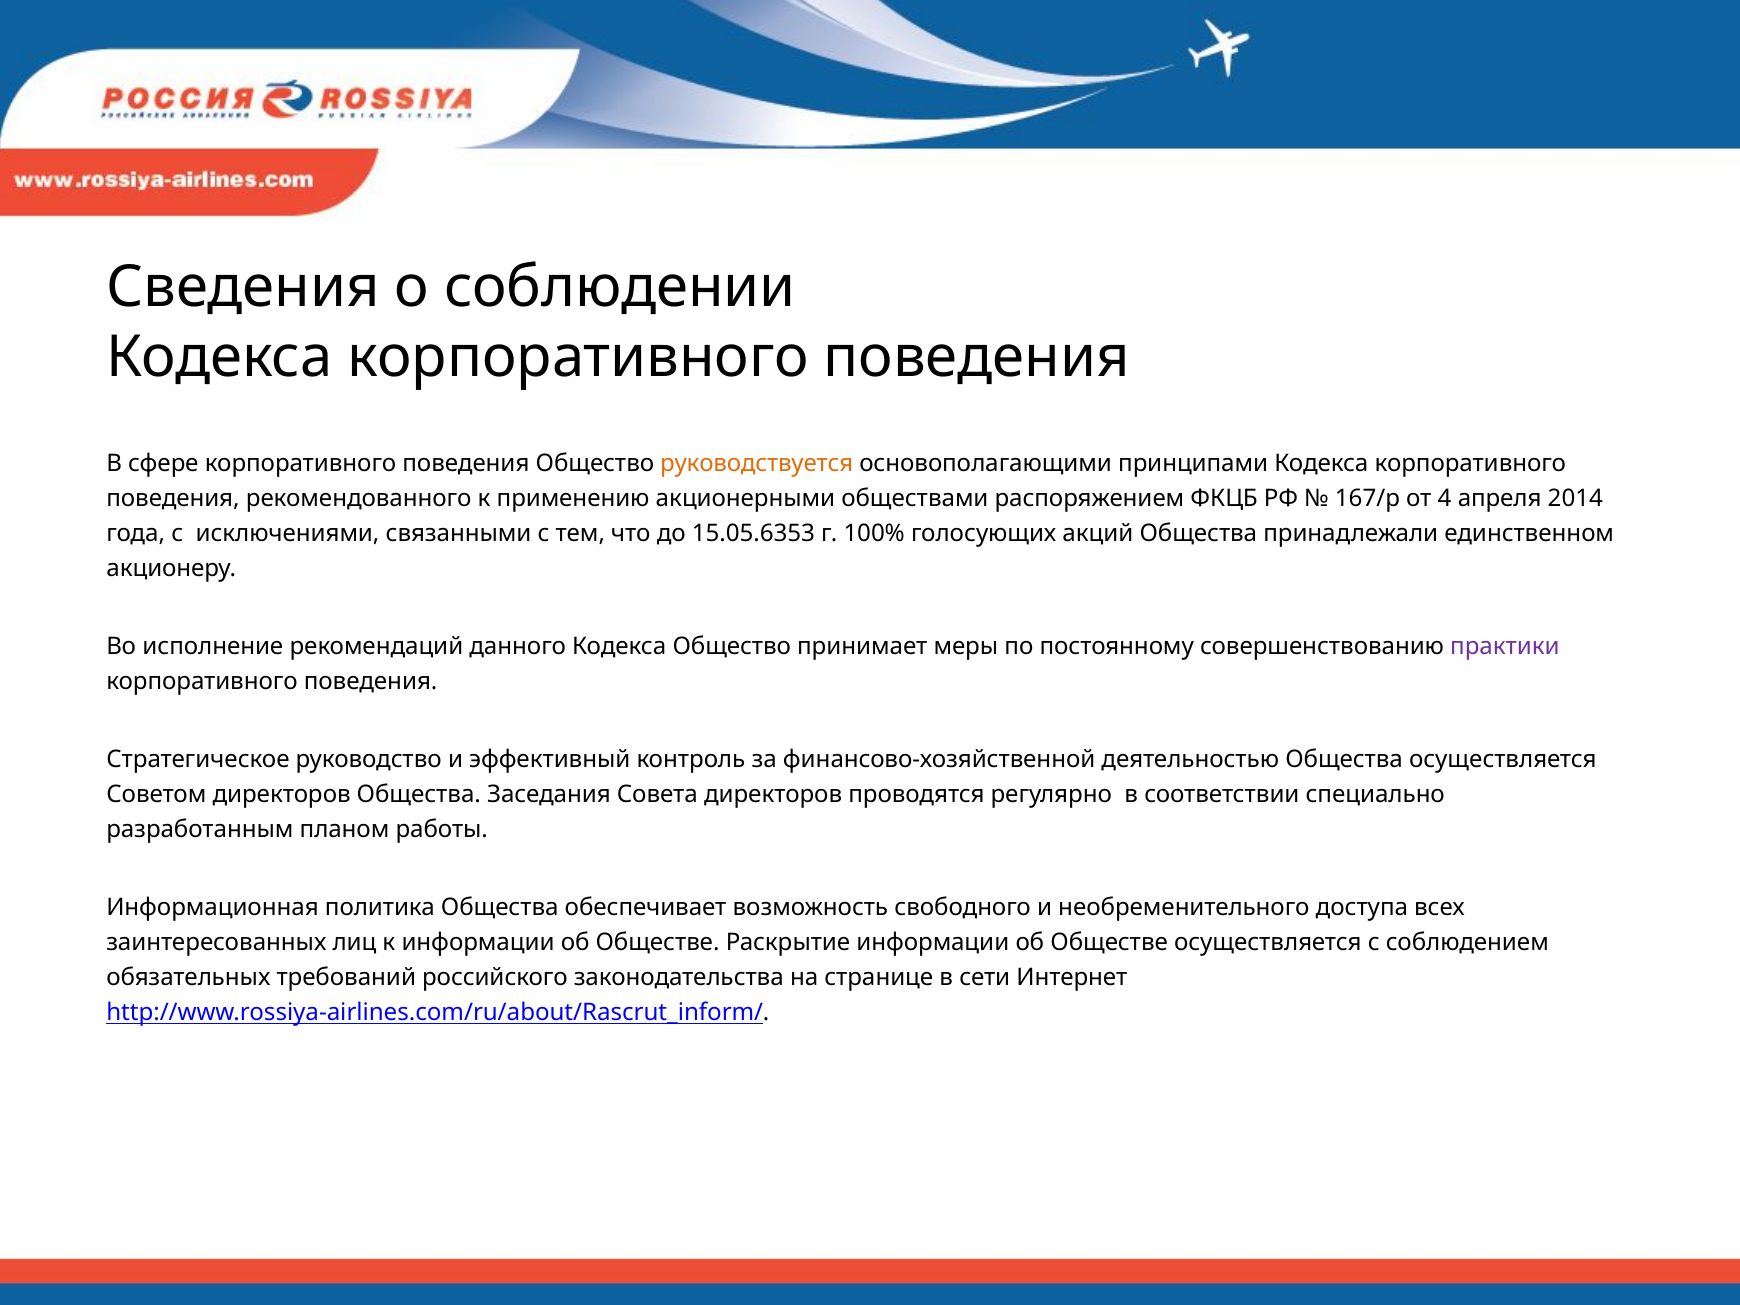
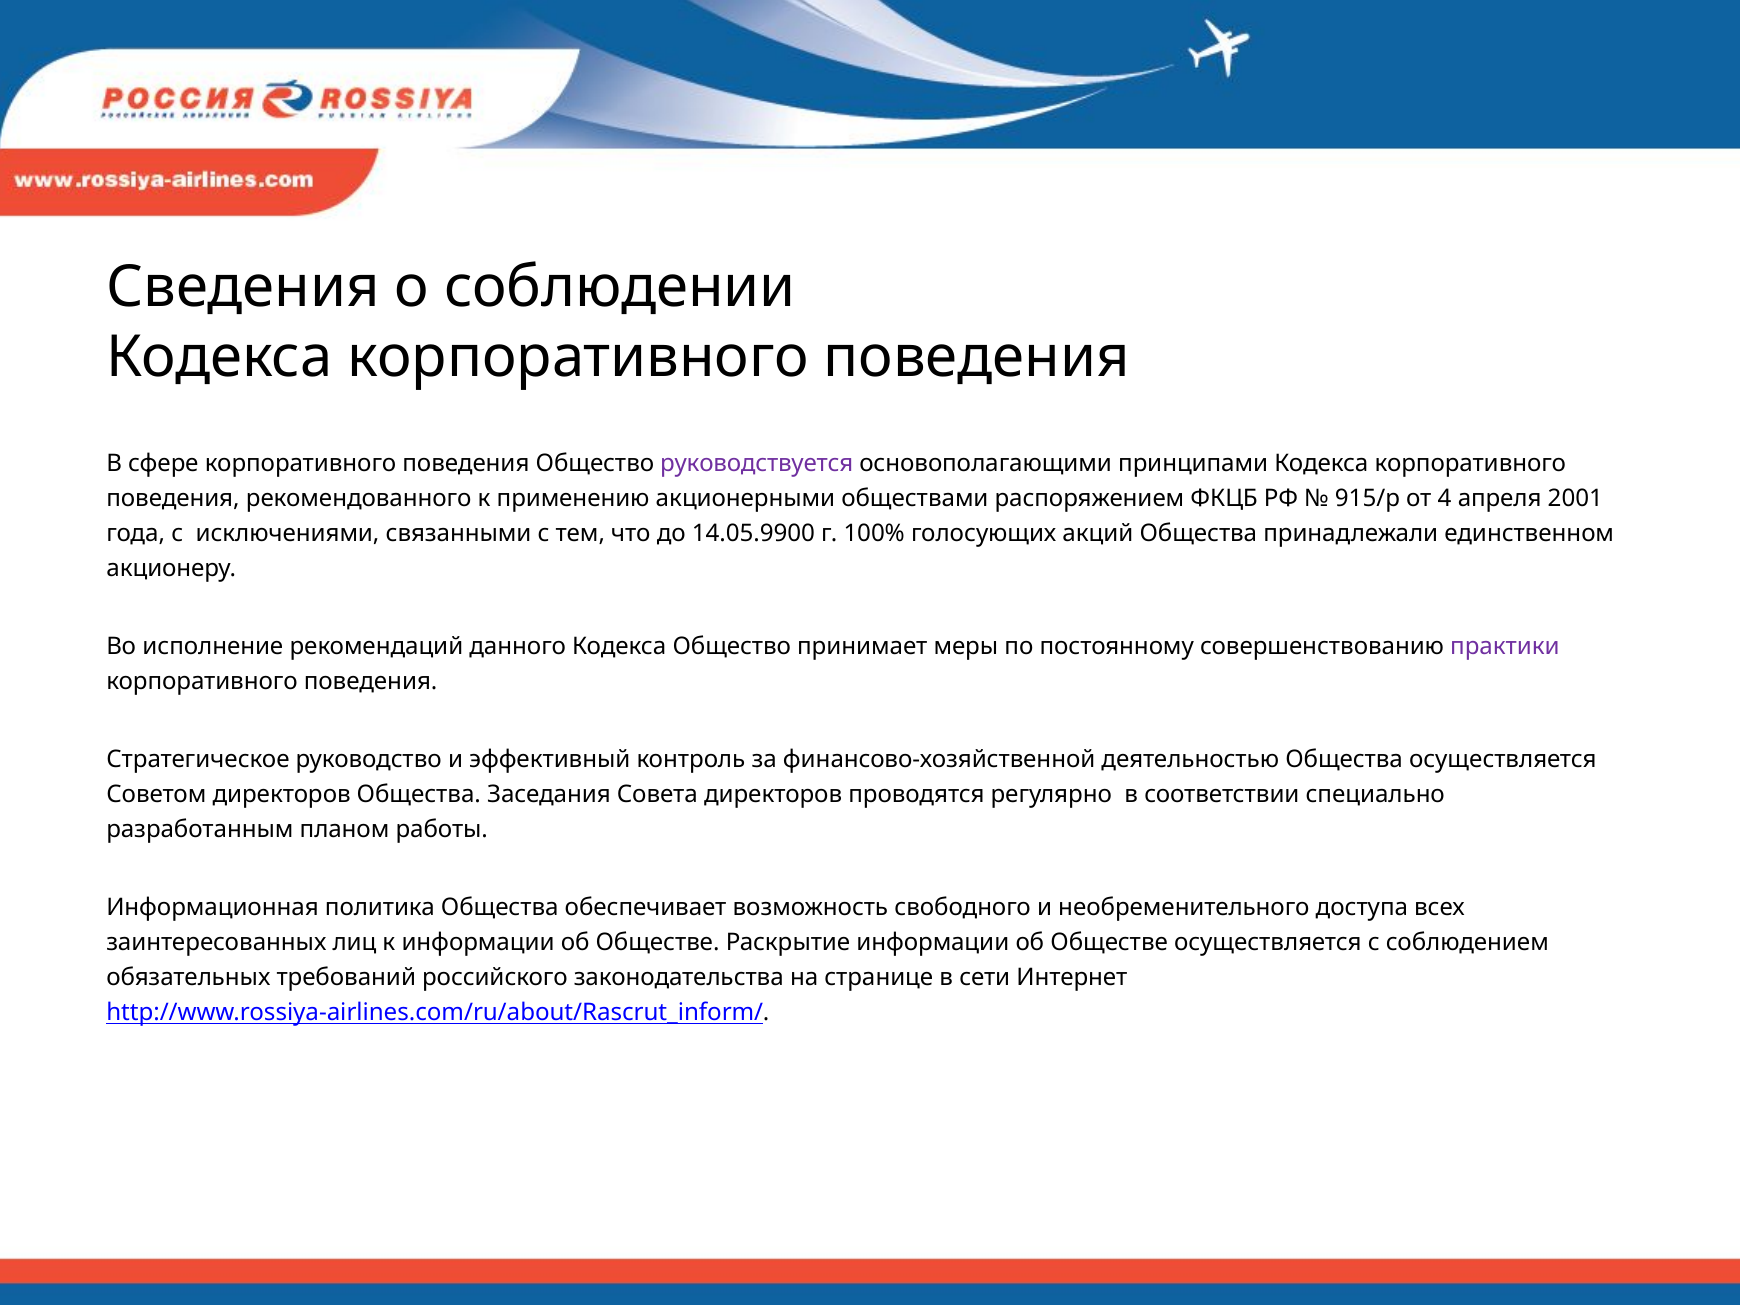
руководствуется colour: orange -> purple
167/р: 167/р -> 915/р
2014: 2014 -> 2001
15.05.6353: 15.05.6353 -> 14.05.9900
